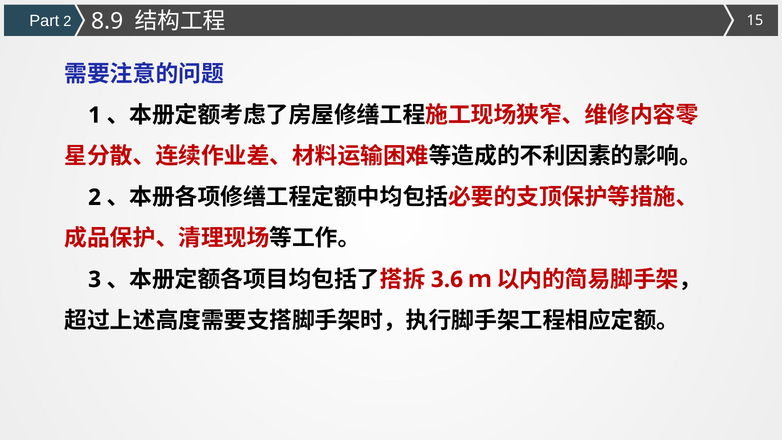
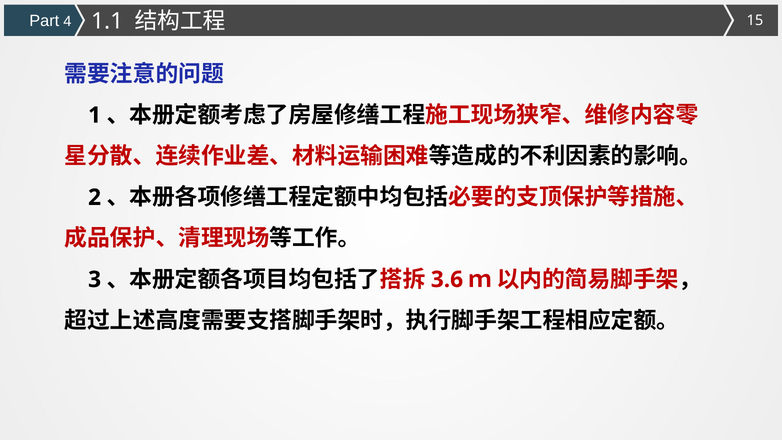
Part 2: 2 -> 4
8.9: 8.9 -> 1.1
